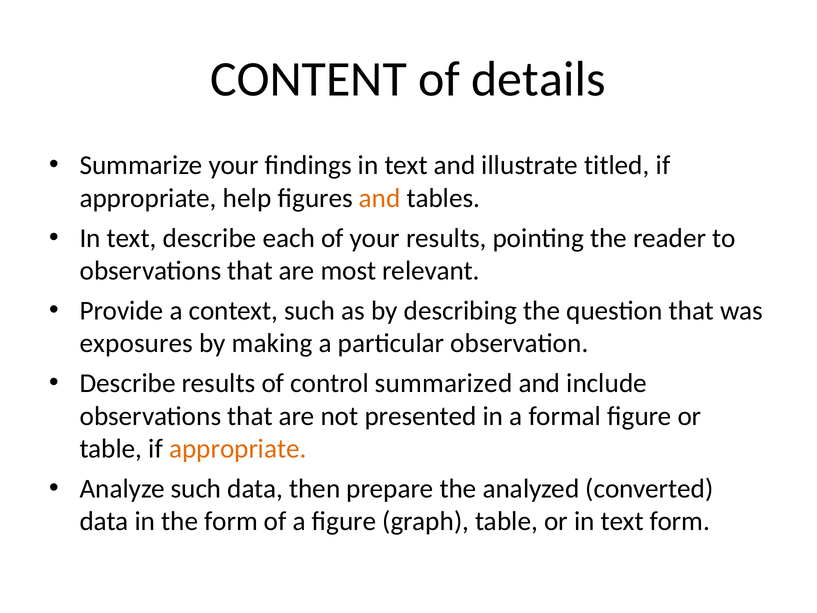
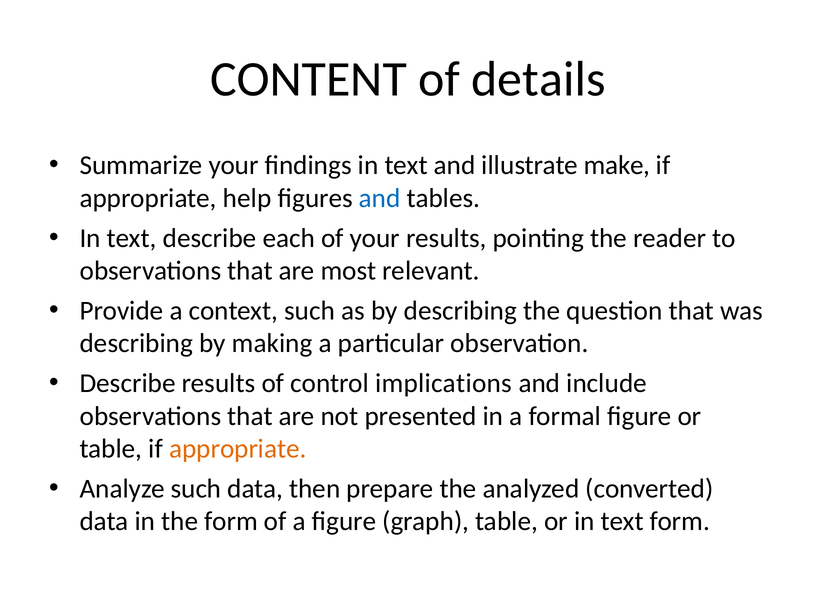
titled: titled -> make
and at (380, 198) colour: orange -> blue
exposures at (136, 343): exposures -> describing
summarized: summarized -> implications
